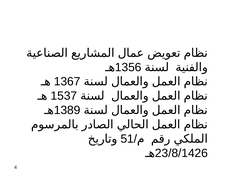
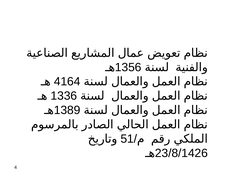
1367: 1367 -> 4164
1537: 1537 -> 1336
